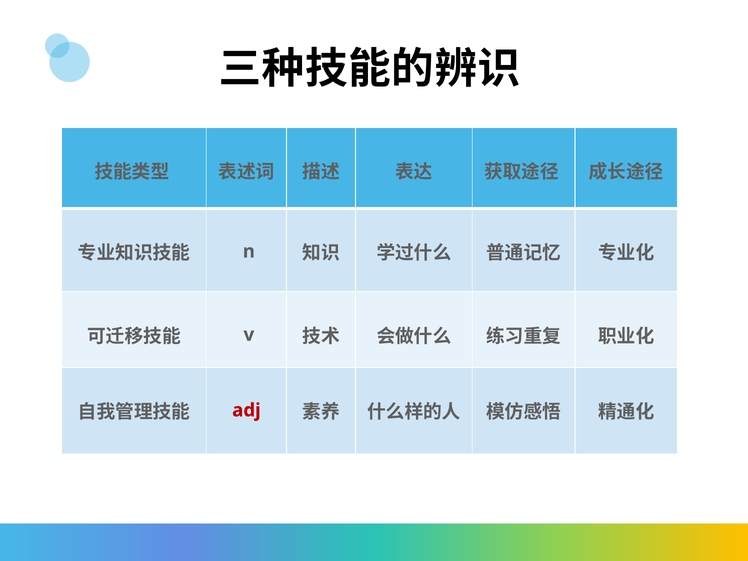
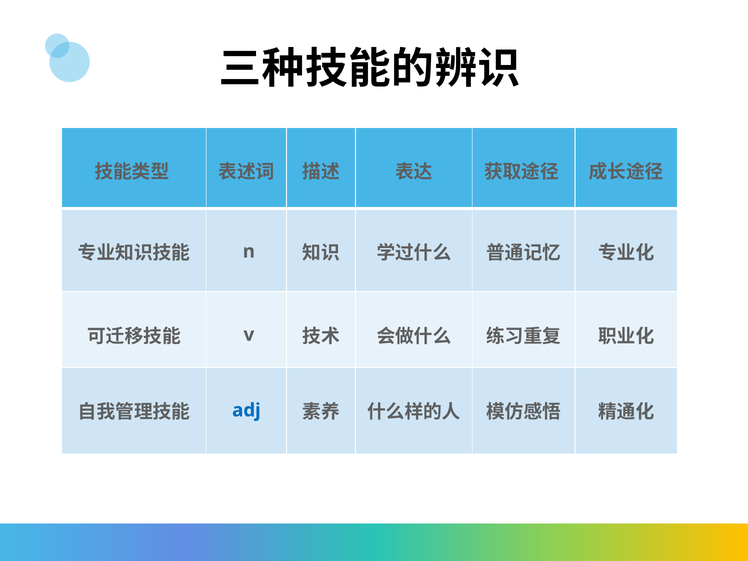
adj colour: red -> blue
